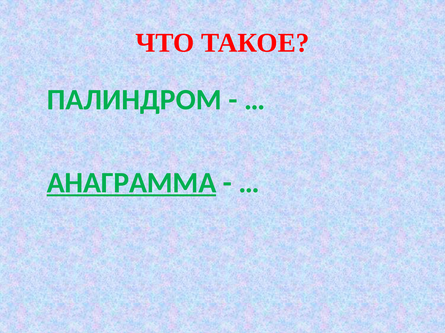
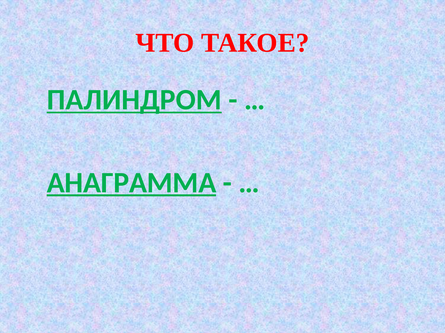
ПАЛИНДРОМ underline: none -> present
